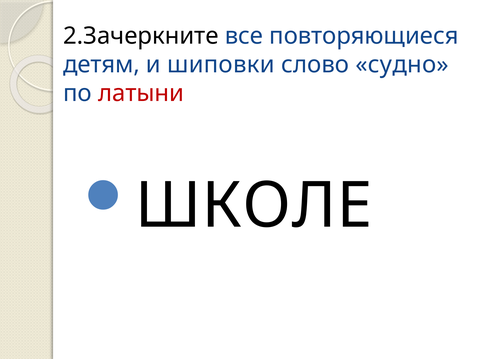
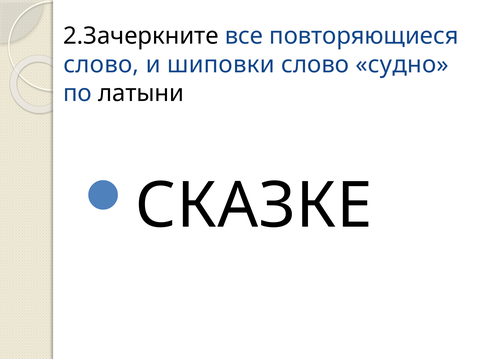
детям at (102, 65): детям -> слово
латыни colour: red -> black
ШКОЛЕ: ШКОЛЕ -> СКАЗКЕ
